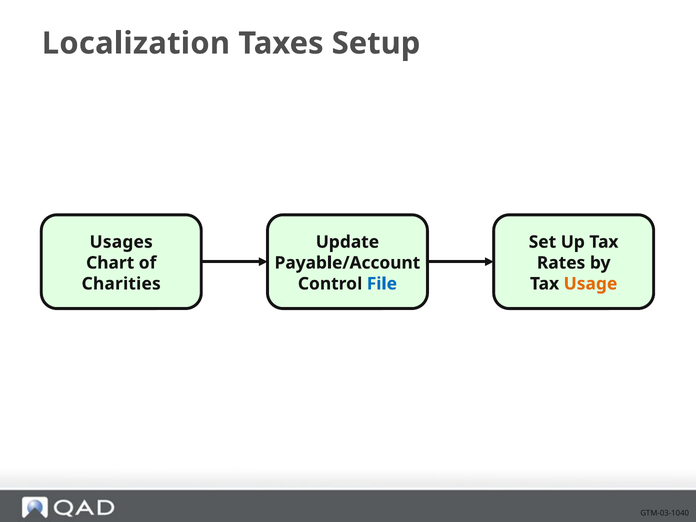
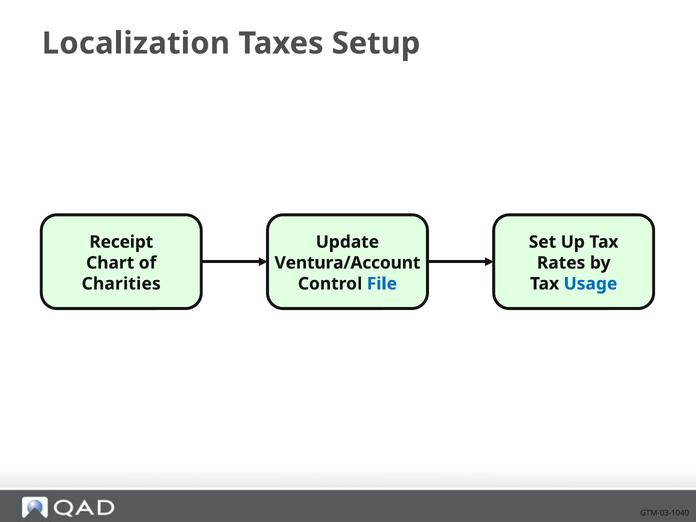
Usages: Usages -> Receipt
Payable/Account: Payable/Account -> Ventura/Account
Usage colour: orange -> blue
